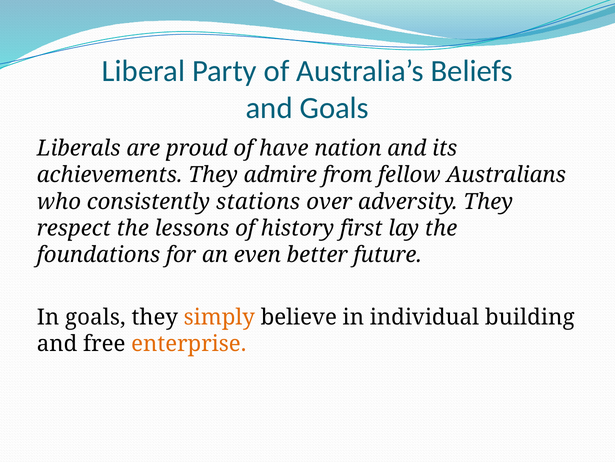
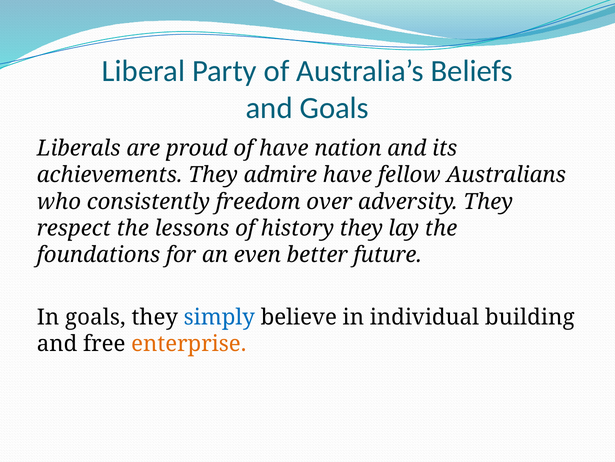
admire from: from -> have
stations: stations -> freedom
history first: first -> they
simply colour: orange -> blue
